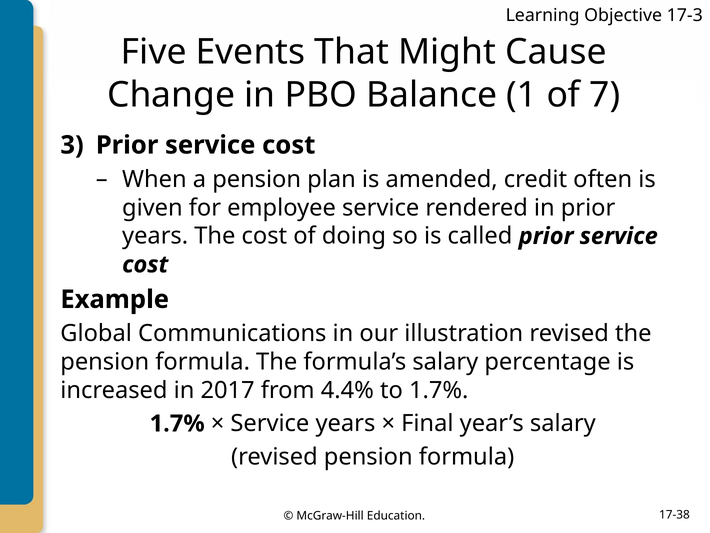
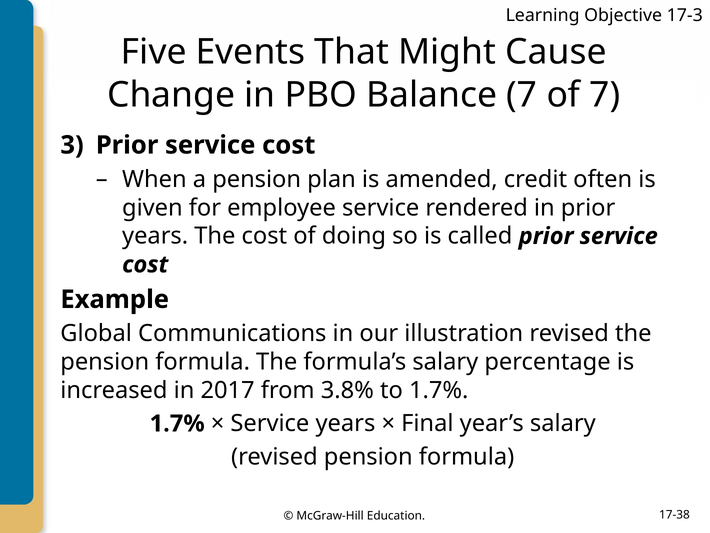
Balance 1: 1 -> 7
4.4%: 4.4% -> 3.8%
